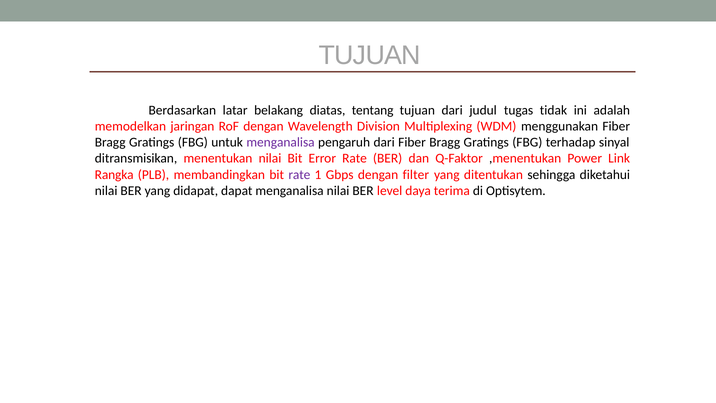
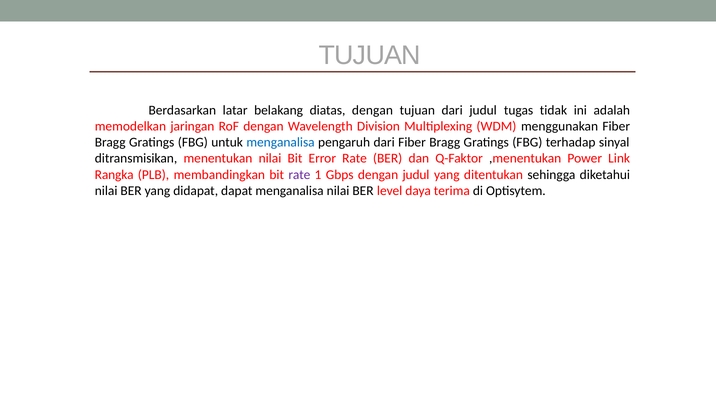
diatas tentang: tentang -> dengan
menganalisa at (281, 142) colour: purple -> blue
dengan filter: filter -> judul
